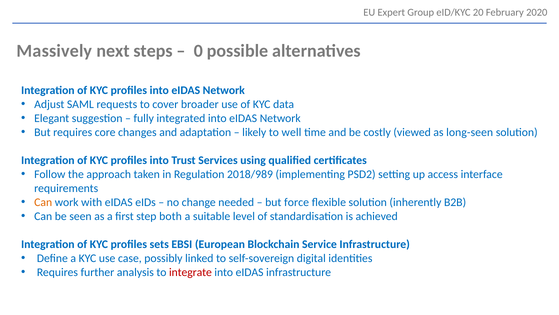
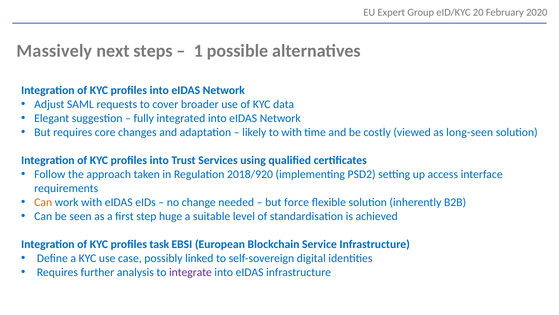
0: 0 -> 1
to well: well -> with
2018/989: 2018/989 -> 2018/920
both: both -> huge
sets: sets -> task
integrate colour: red -> purple
